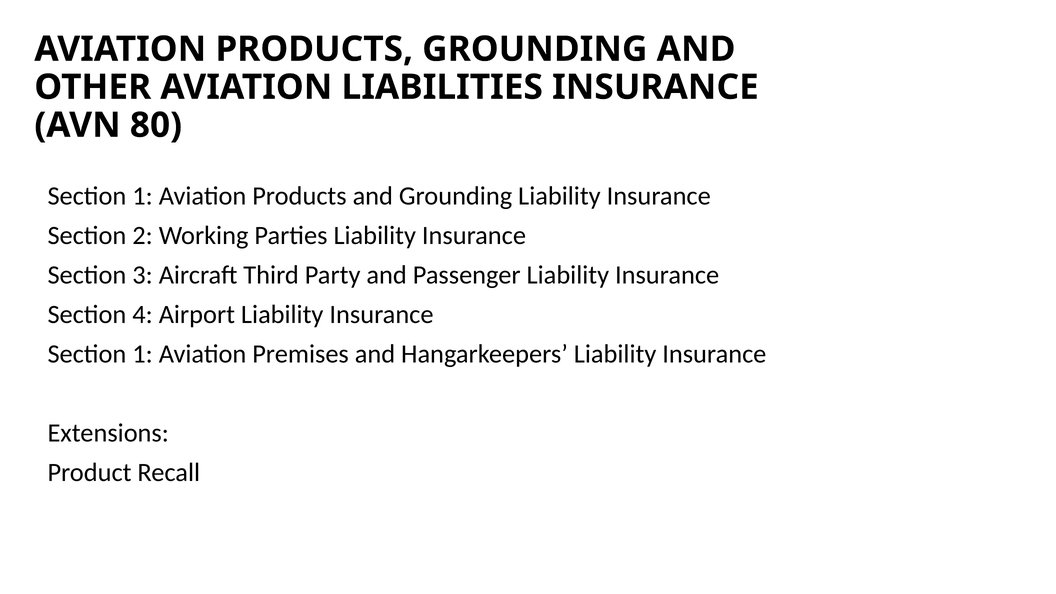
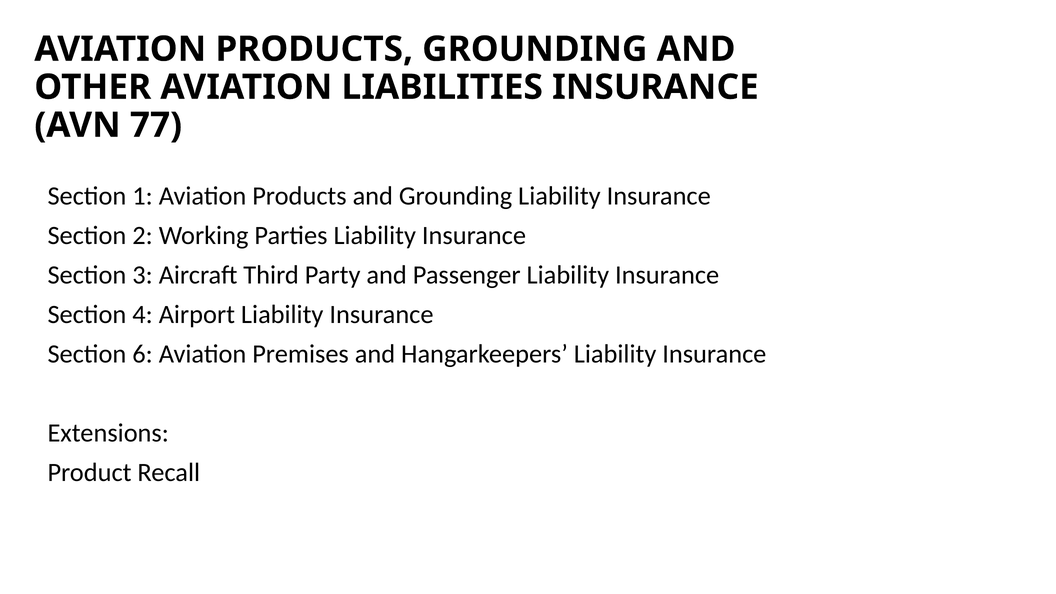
80: 80 -> 77
1 at (143, 354): 1 -> 6
